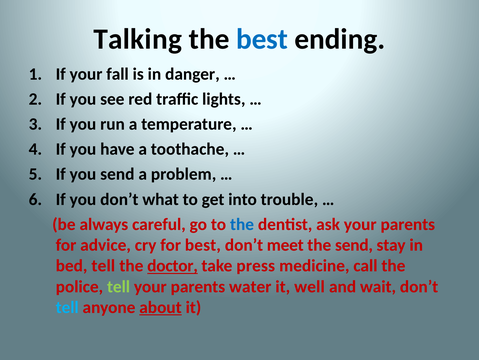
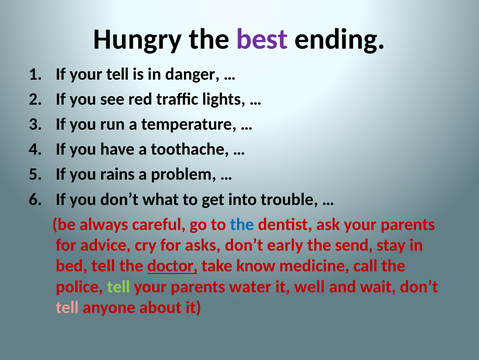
Talking: Talking -> Hungry
best at (262, 39) colour: blue -> purple
your fall: fall -> tell
you send: send -> rains
for best: best -> asks
meet: meet -> early
press: press -> know
tell at (67, 307) colour: light blue -> pink
about underline: present -> none
